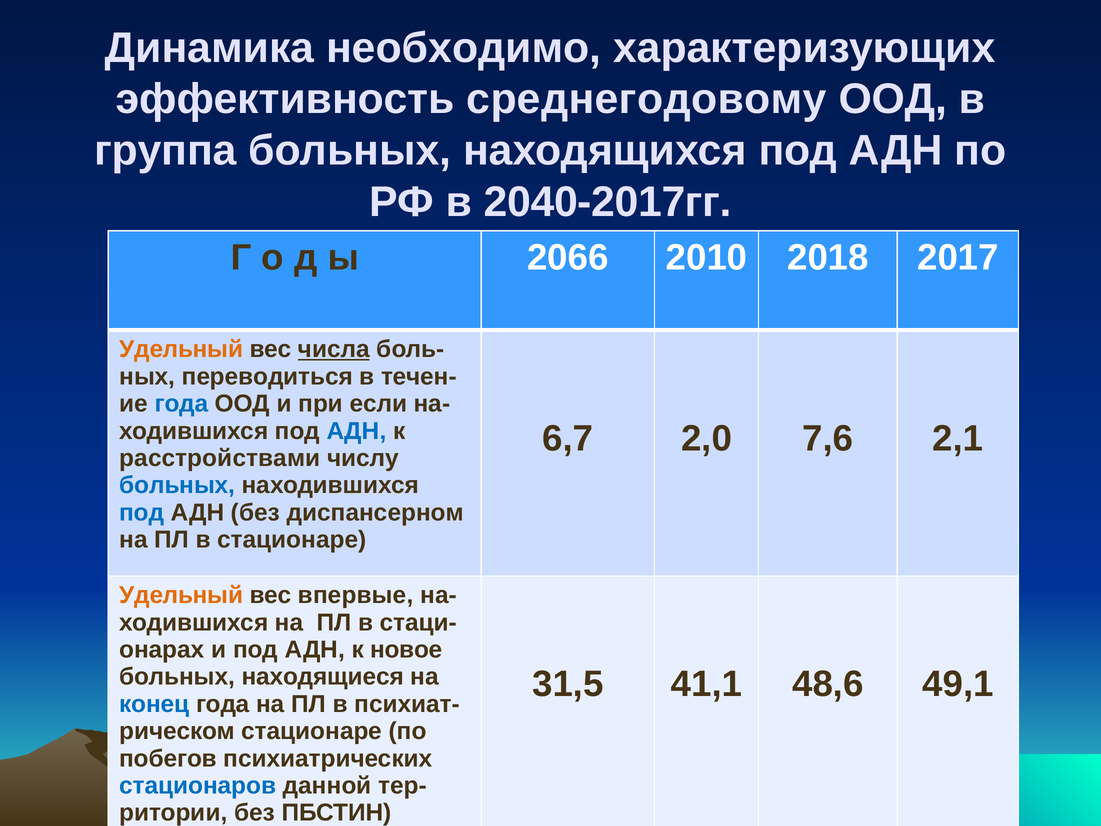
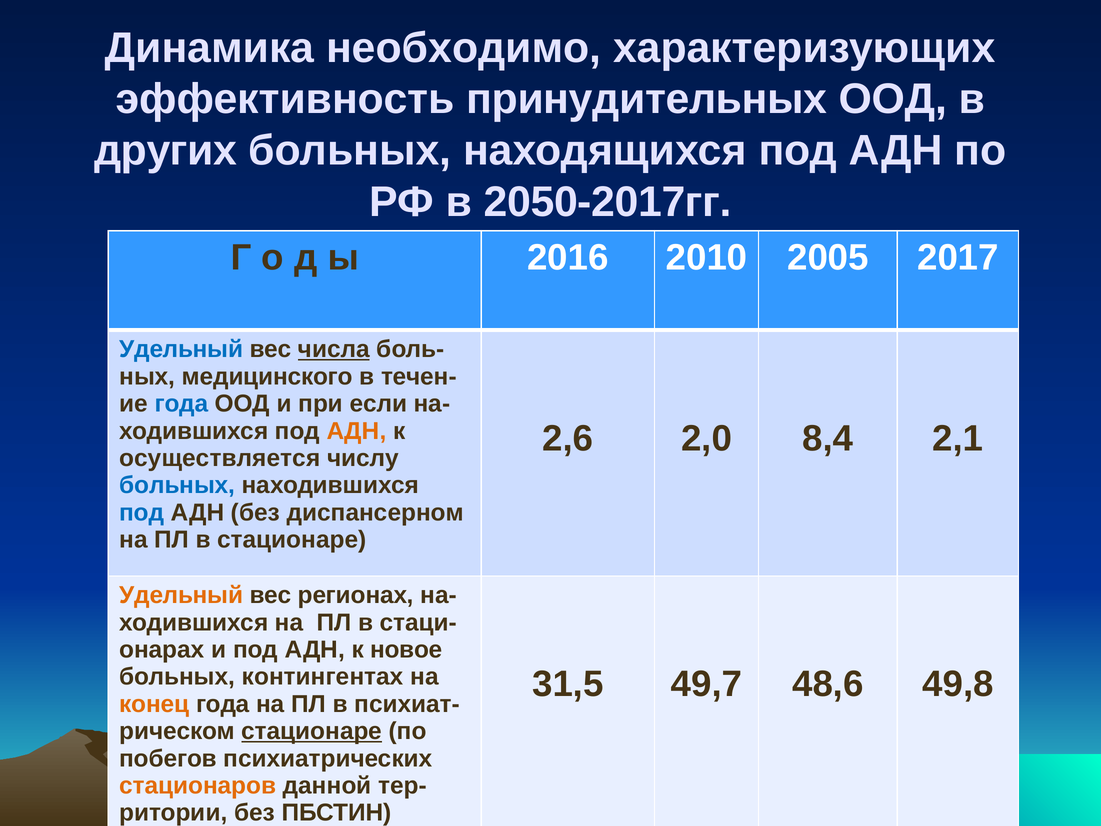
среднегодовому: среднегодовому -> принудительных
группа: группа -> других
2040-2017гг: 2040-2017гг -> 2050-2017гг
2066: 2066 -> 2016
2018: 2018 -> 2005
Удельный at (181, 349) colour: orange -> blue
переводиться: переводиться -> медицинского
АДН at (357, 431) colour: blue -> orange
6,7: 6,7 -> 2,6
7,6: 7,6 -> 8,4
расстройствами: расстройствами -> осуществляется
впервые: впервые -> регионах
находящиеся: находящиеся -> контингентах
41,1: 41,1 -> 49,7
49,1: 49,1 -> 49,8
конец colour: blue -> orange
стационаре at (312, 731) underline: none -> present
стационаров colour: blue -> orange
